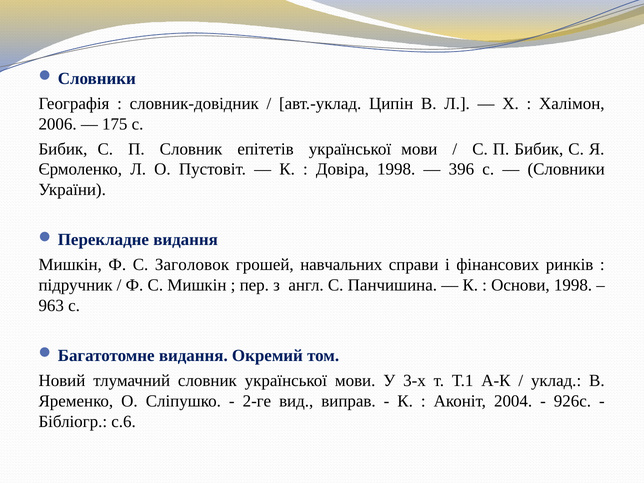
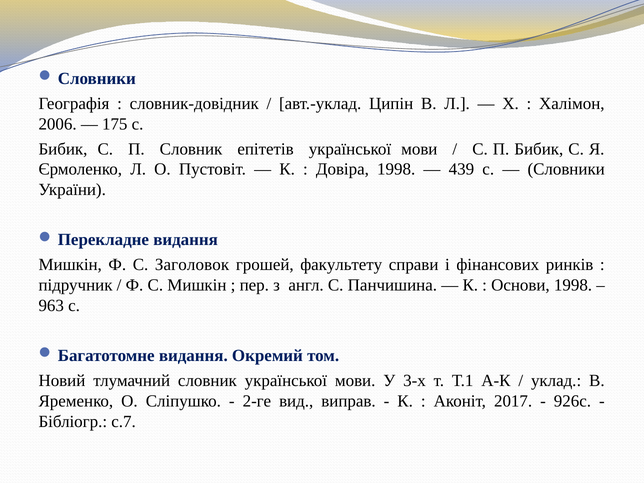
396: 396 -> 439
навчальних: навчальних -> факультету
2004: 2004 -> 2017
с.6: с.6 -> с.7
